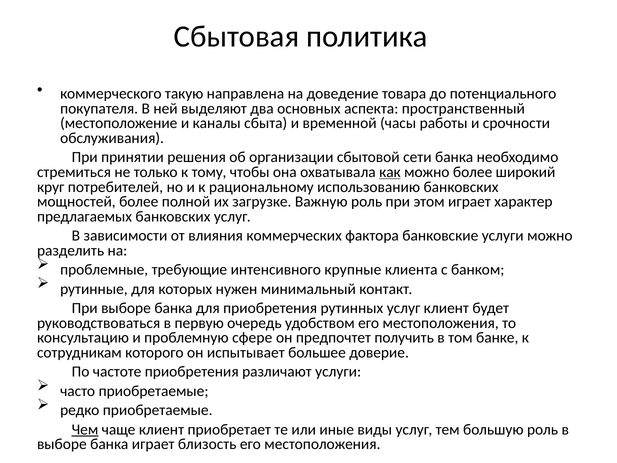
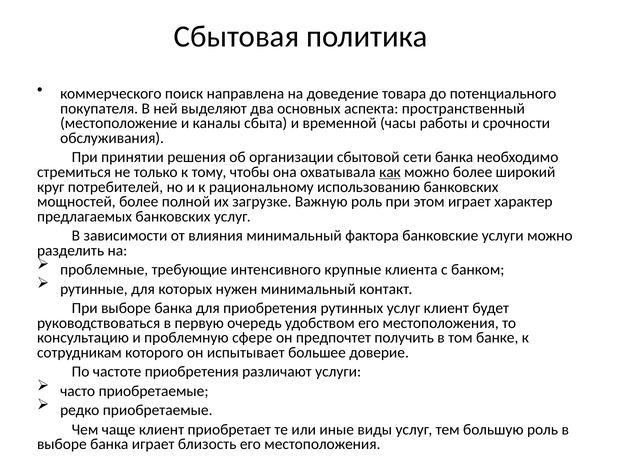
такую: такую -> поиск
влияния коммерческих: коммерческих -> минимальный
Чем underline: present -> none
